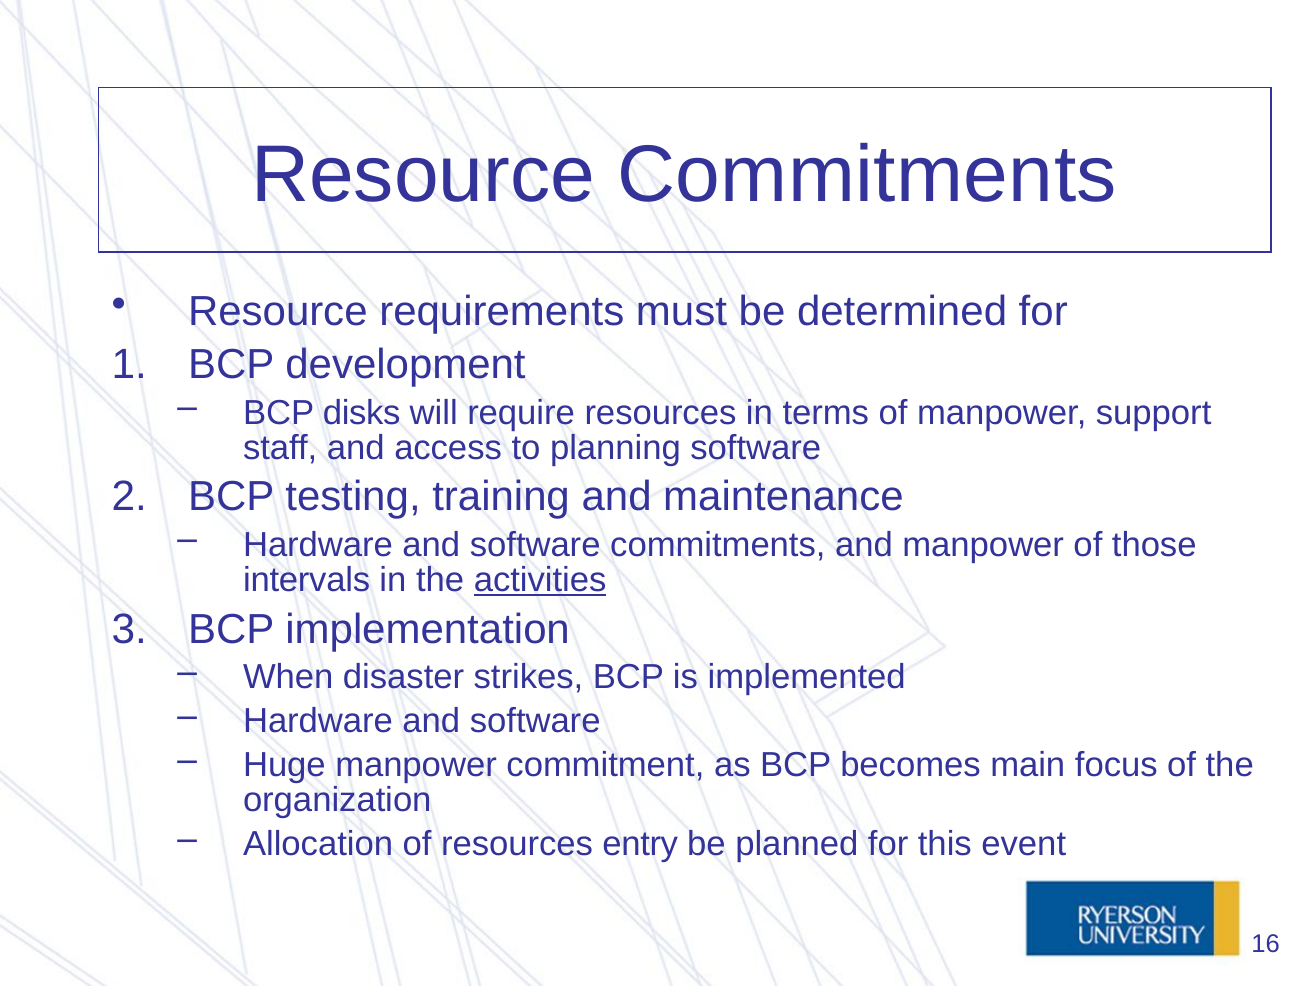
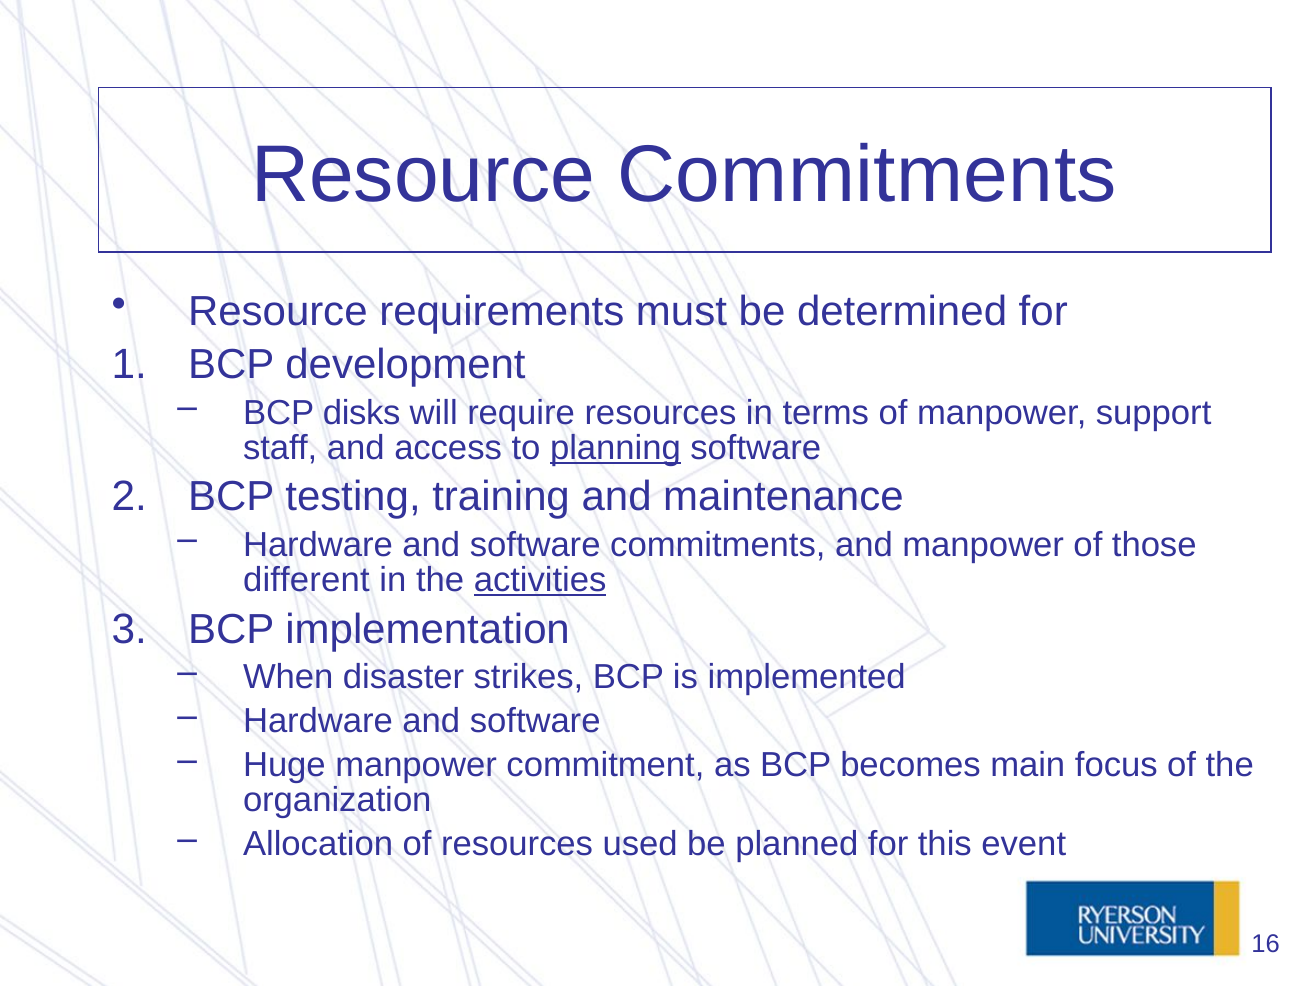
planning underline: none -> present
intervals: intervals -> different
entry: entry -> used
